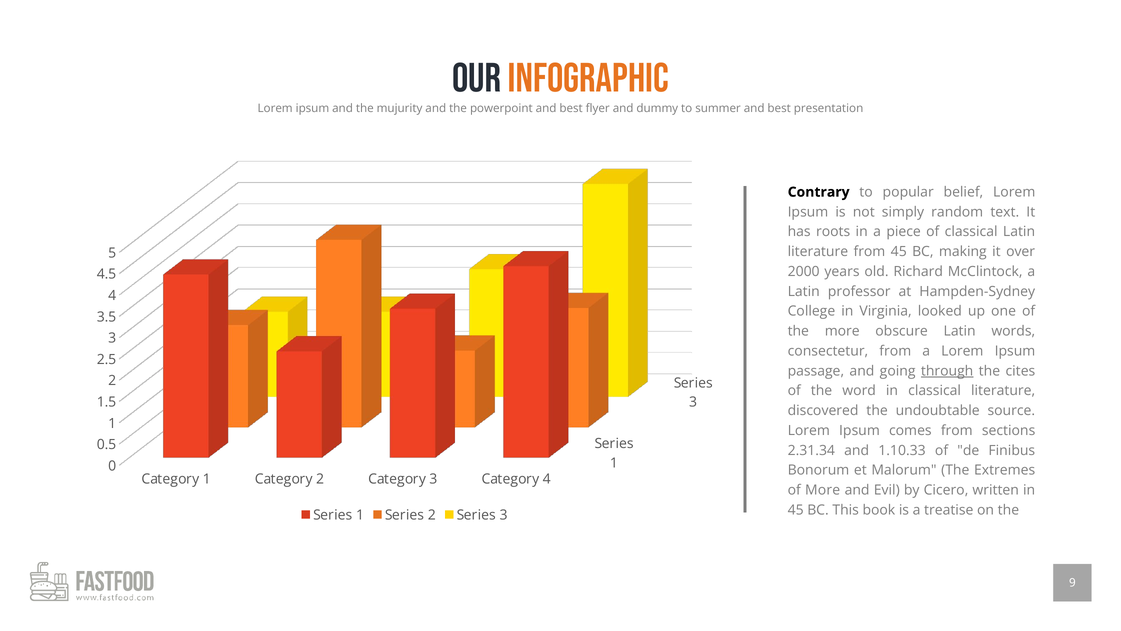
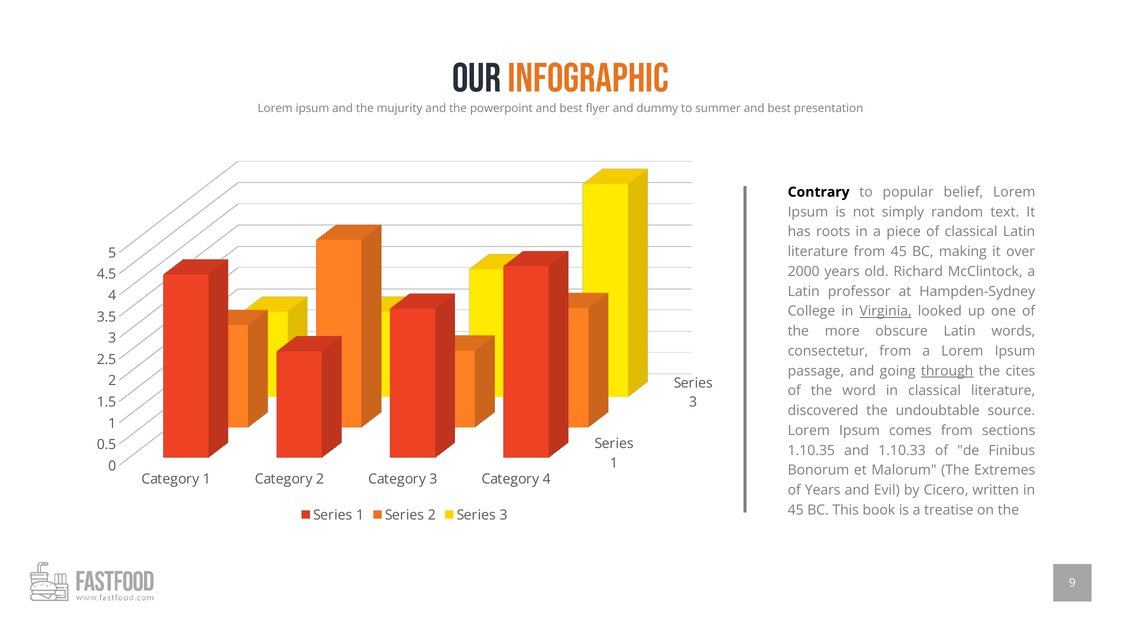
Virginia underline: none -> present
2.31.34: 2.31.34 -> 1.10.35
of More: More -> Years
